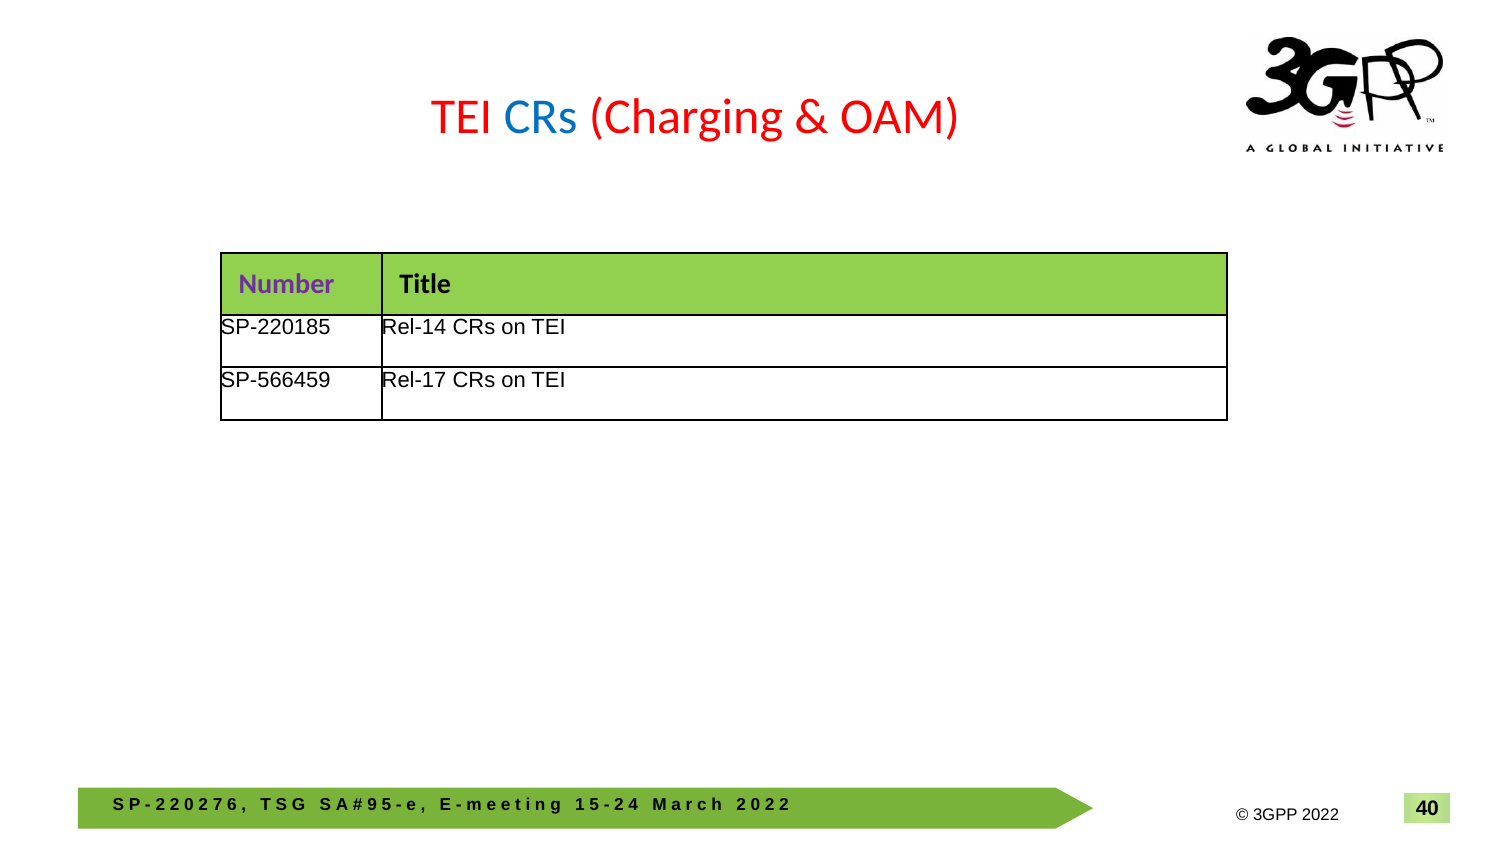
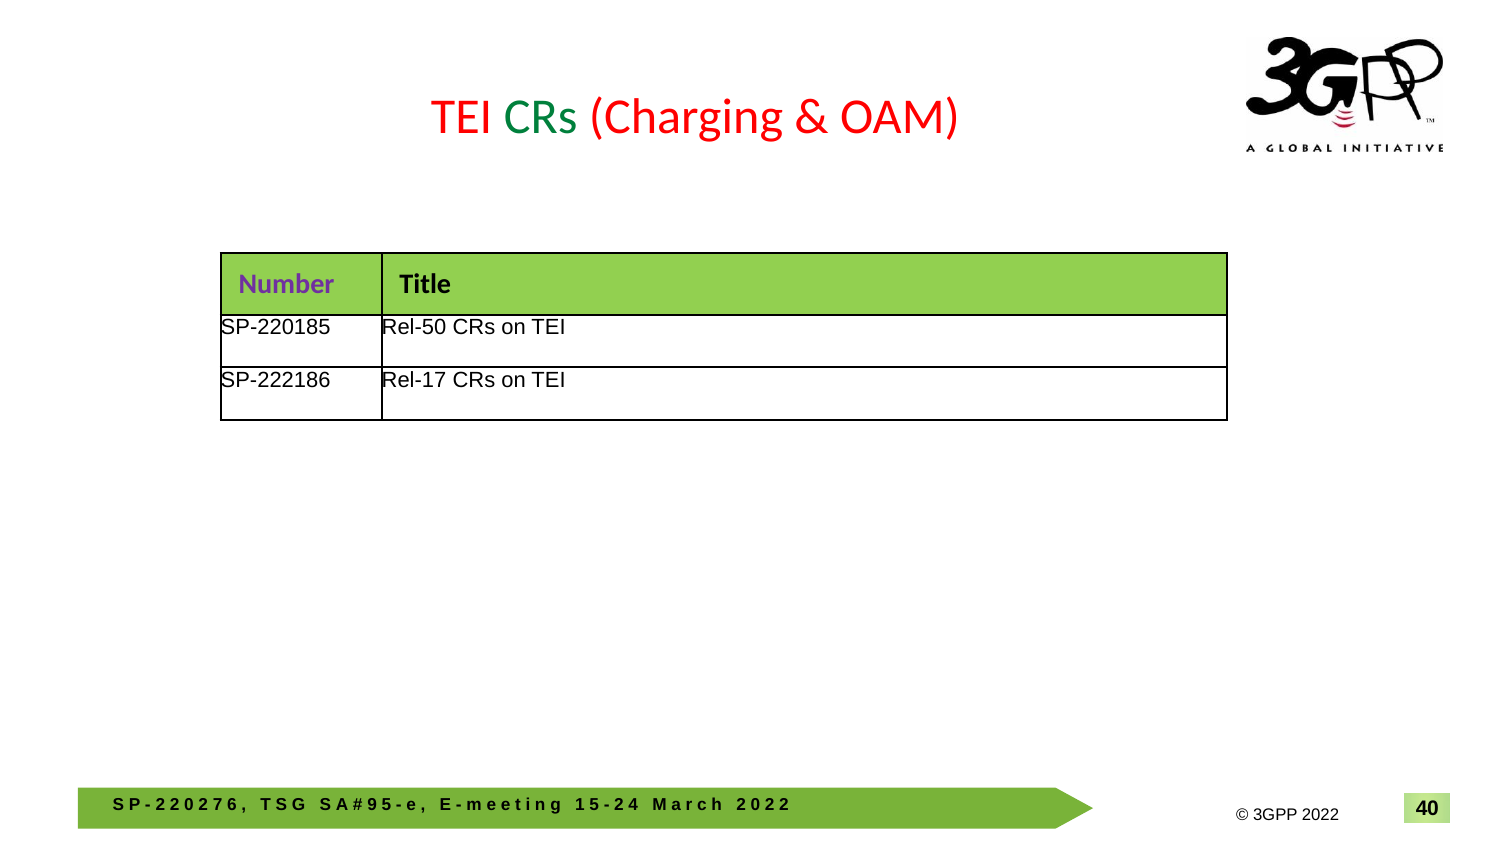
CRs at (541, 117) colour: blue -> green
Rel-14: Rel-14 -> Rel-50
SP-566459: SP-566459 -> SP-222186
